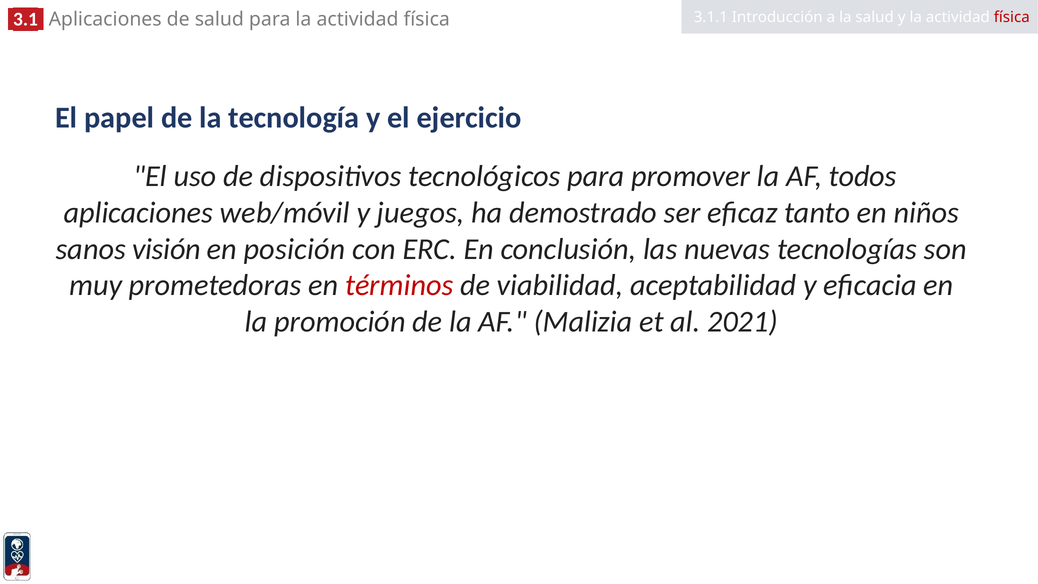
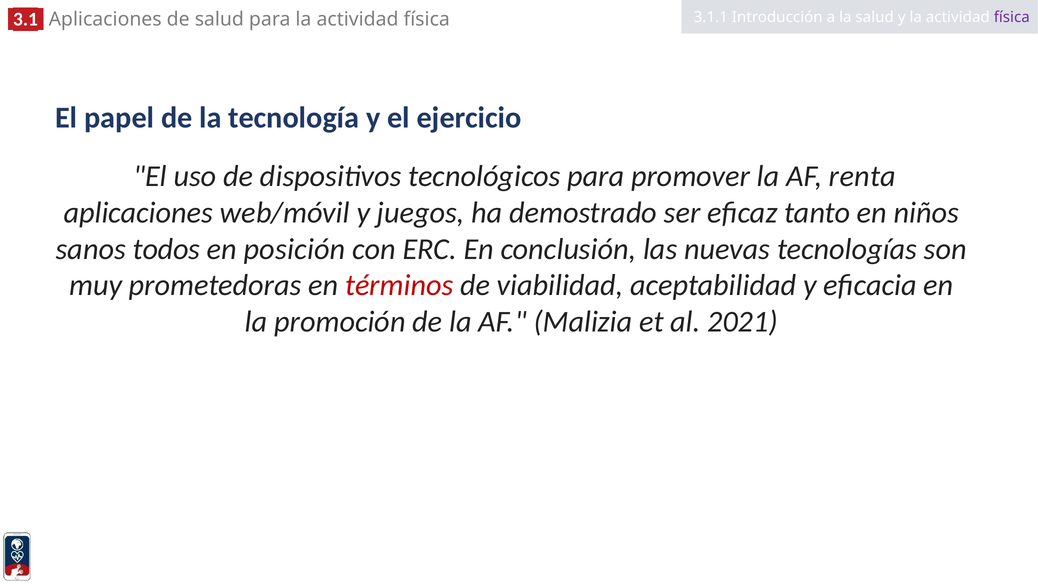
física at (1012, 17) colour: red -> purple
todos: todos -> renta
visión: visión -> todos
